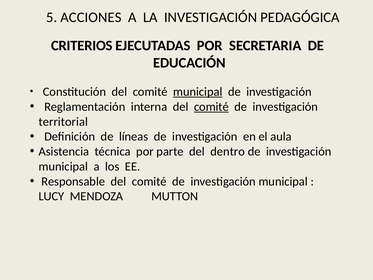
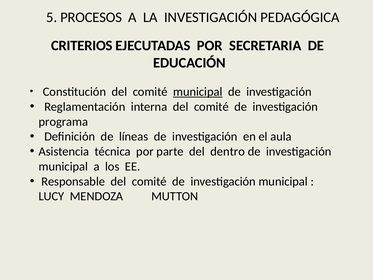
ACCIONES: ACCIONES -> PROCESOS
comité at (211, 107) underline: present -> none
territorial: territorial -> programa
